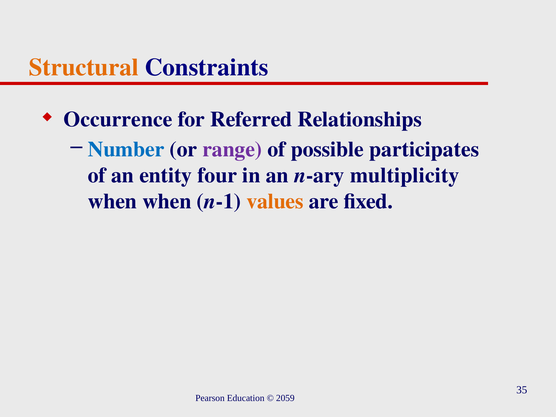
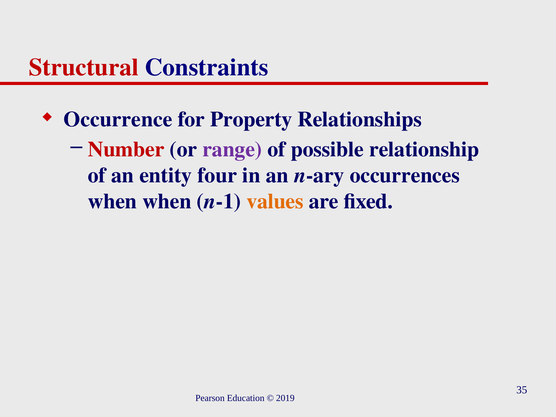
Structural colour: orange -> red
Referred: Referred -> Property
Number colour: blue -> red
participates: participates -> relationship
multiplicity: multiplicity -> occurrences
2059: 2059 -> 2019
